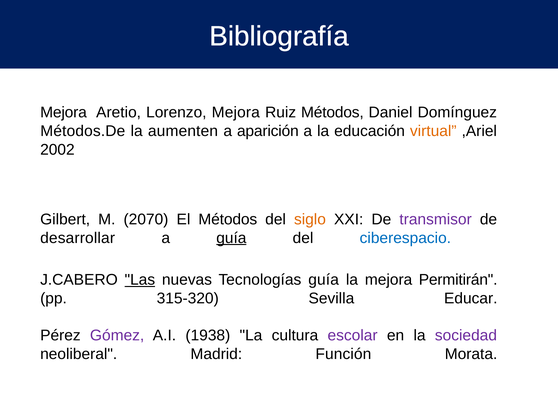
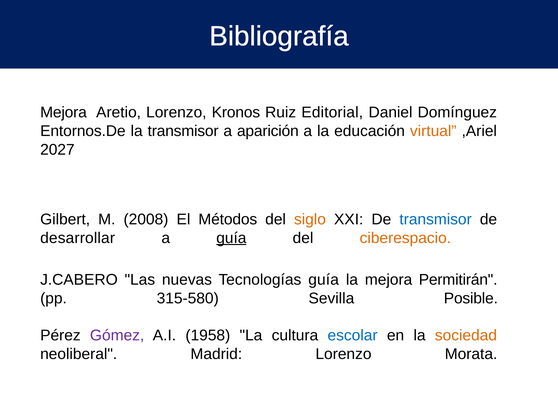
Lorenzo Mejora: Mejora -> Kronos
Ruiz Métodos: Métodos -> Editorial
Métodos.De: Métodos.De -> Entornos.De
la aumenten: aumenten -> transmisor
2002: 2002 -> 2027
2070: 2070 -> 2008
transmisor at (436, 220) colour: purple -> blue
ciberespacio colour: blue -> orange
Las underline: present -> none
315-320: 315-320 -> 315-580
Educar: Educar -> Posible
1938: 1938 -> 1958
escolar colour: purple -> blue
sociedad colour: purple -> orange
Madrid Función: Función -> Lorenzo
